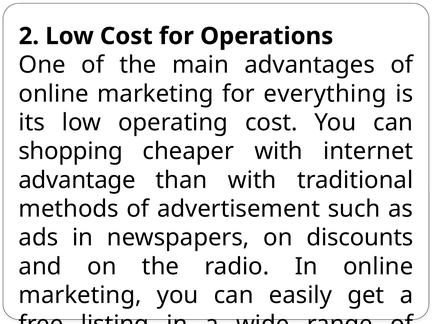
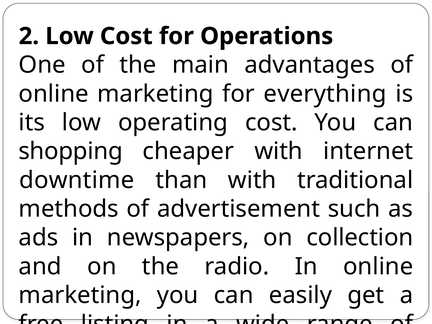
advantage: advantage -> downtime
discounts: discounts -> collection
